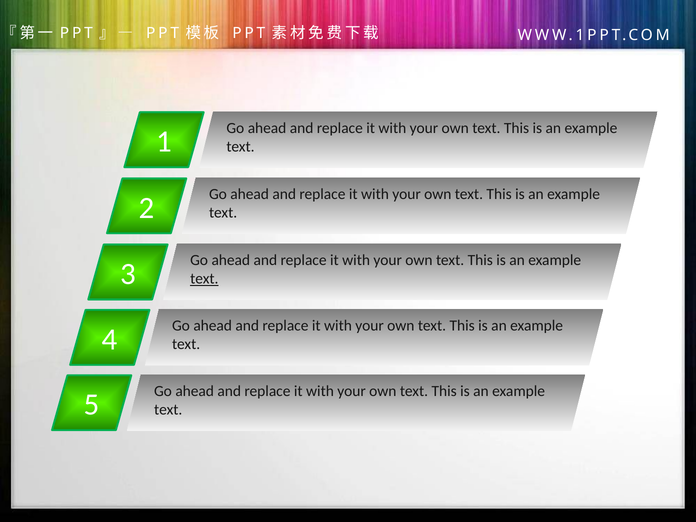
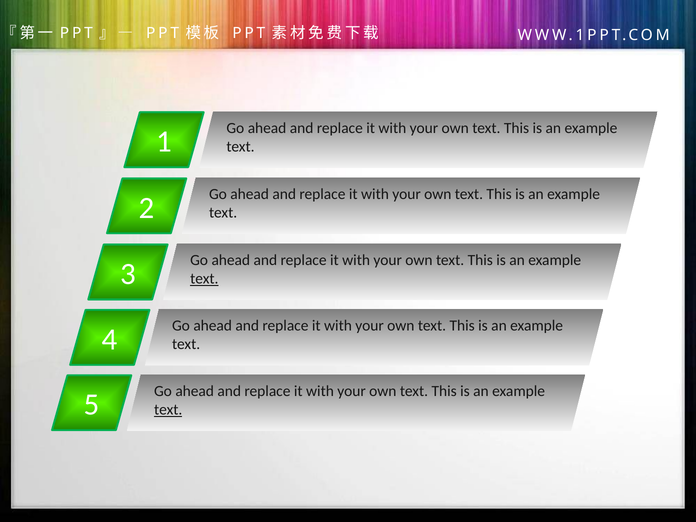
text at (168, 410) underline: none -> present
